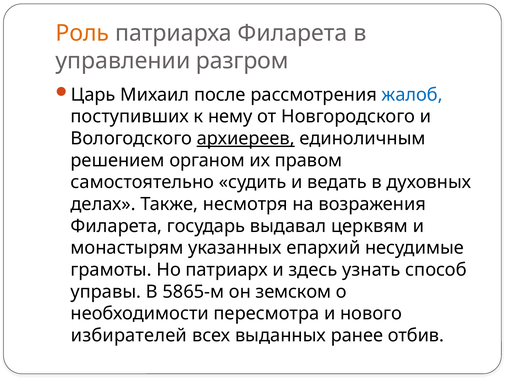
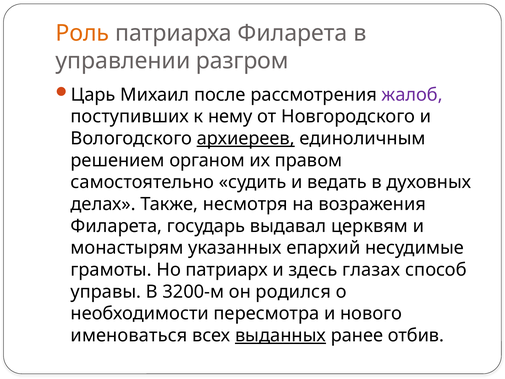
жалоб colour: blue -> purple
узнать: узнать -> глазах
5865-м: 5865-м -> 3200-м
земском: земском -> родился
избирателей: избирателей -> именоваться
выданных underline: none -> present
